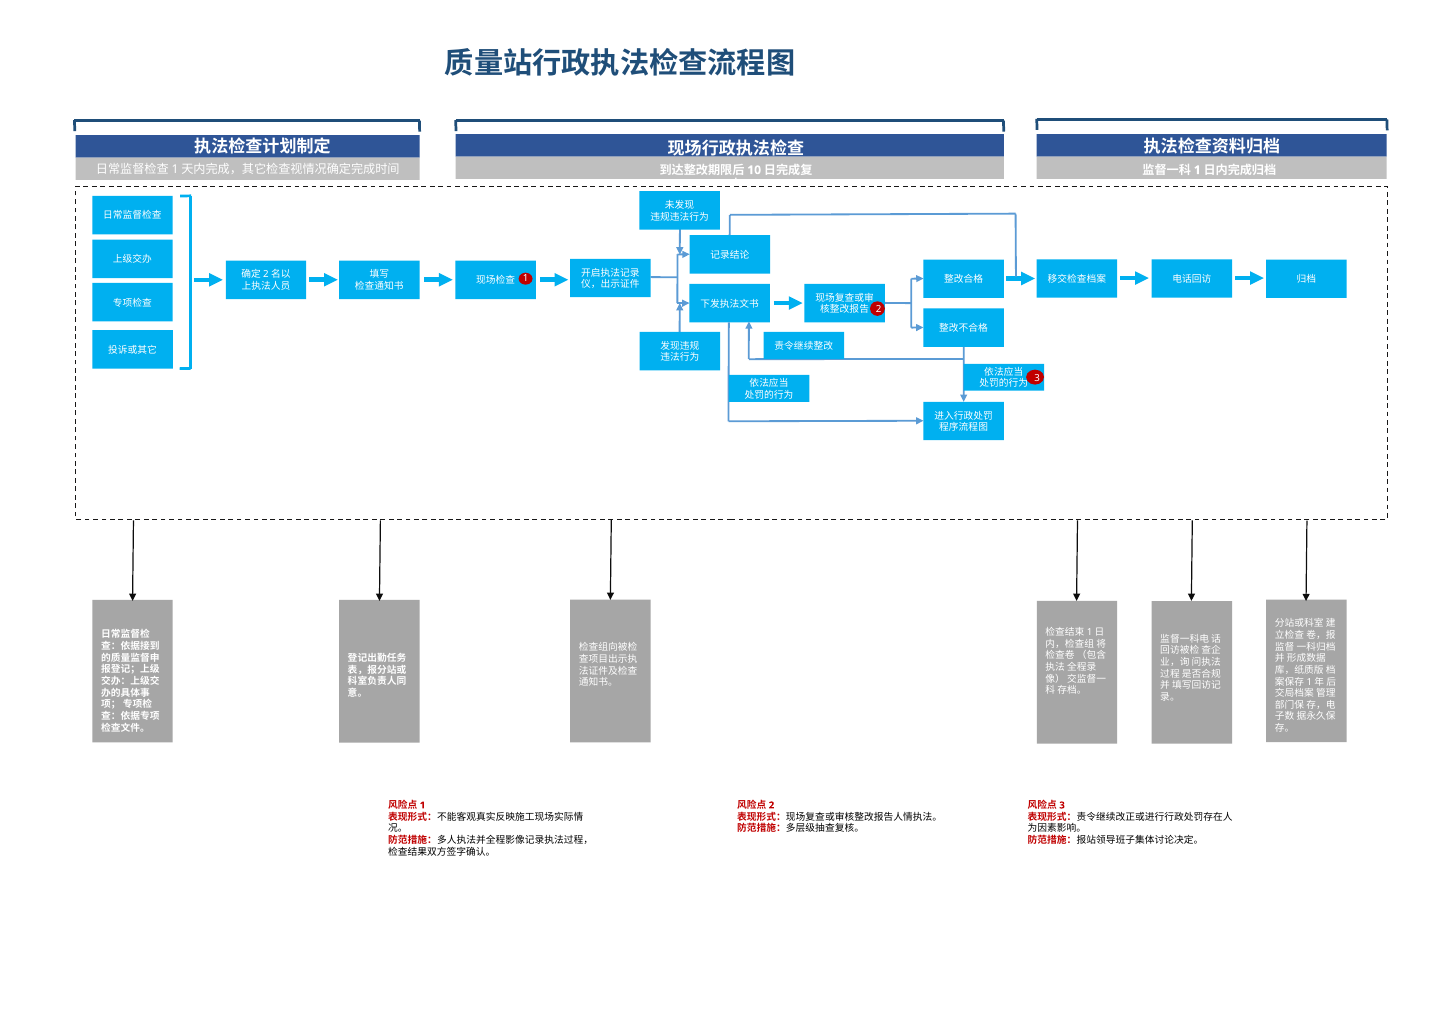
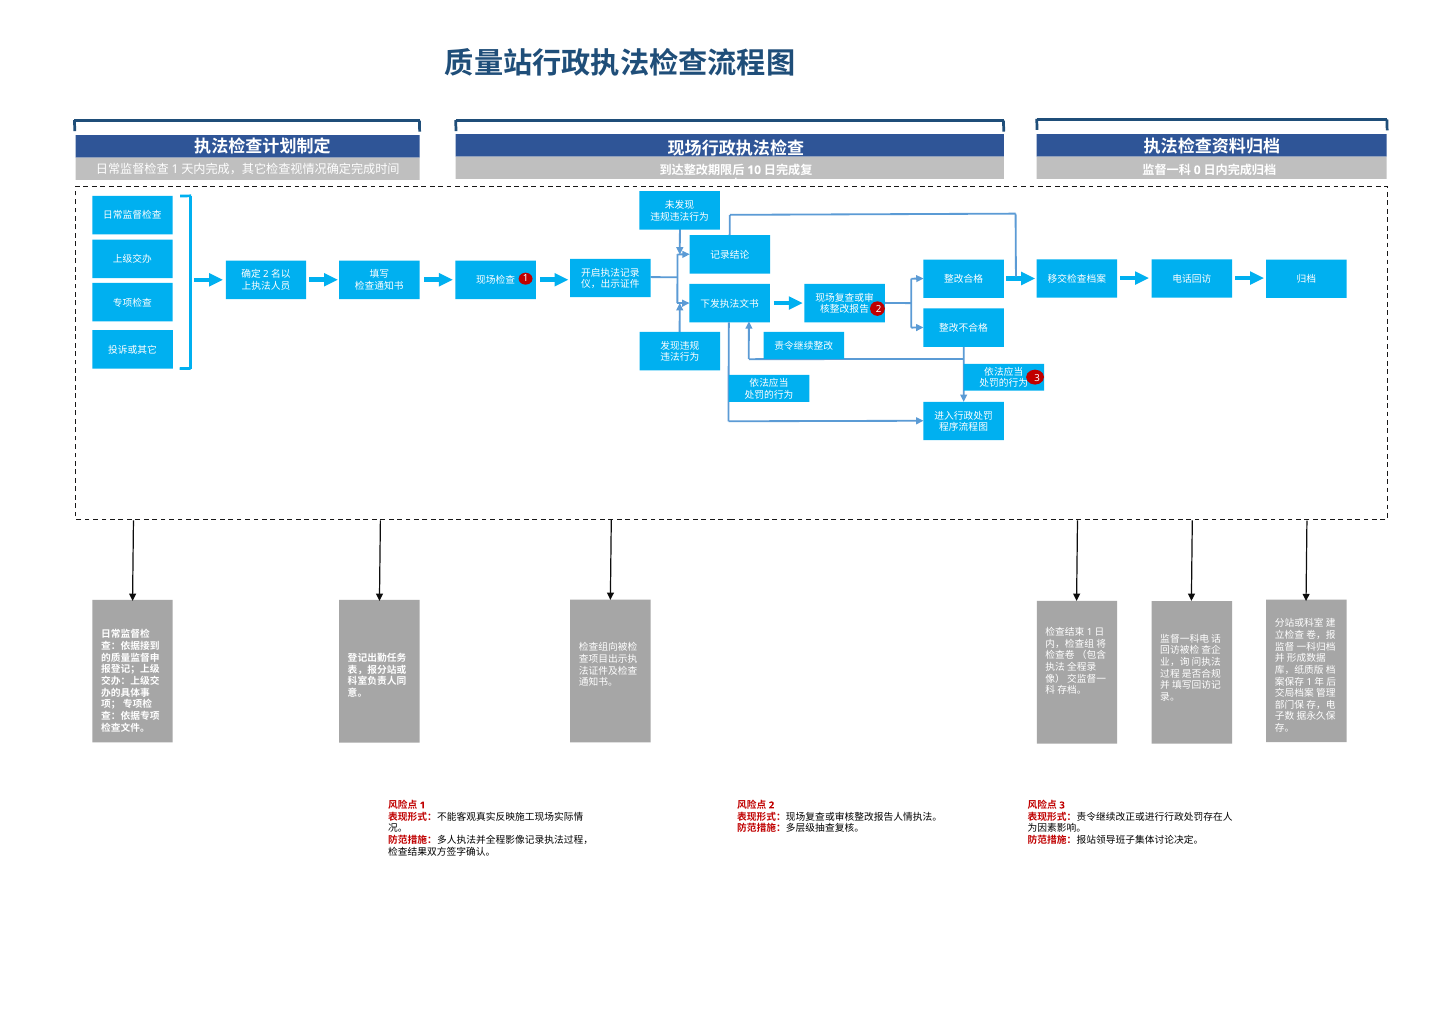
1 at (1197, 170): 1 -> 0
